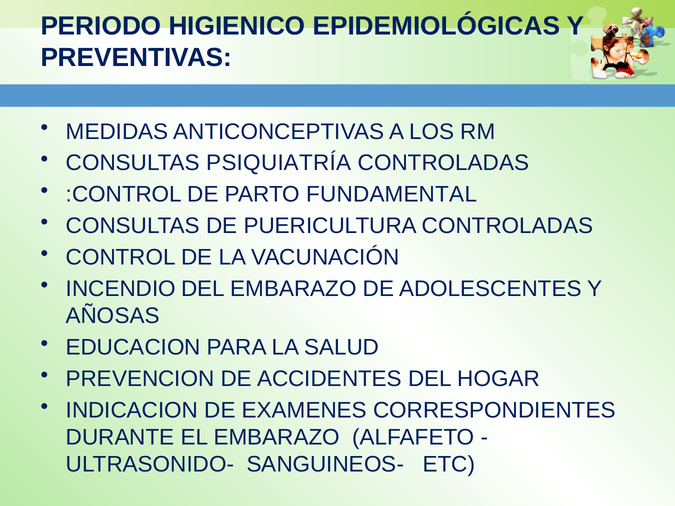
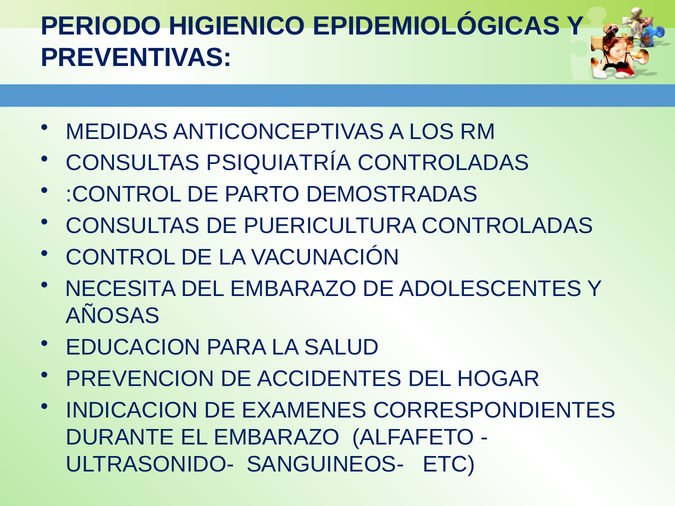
FUNDAMENTAL: FUNDAMENTAL -> DEMOSTRADAS
INCENDIO: INCENDIO -> NECESITA
